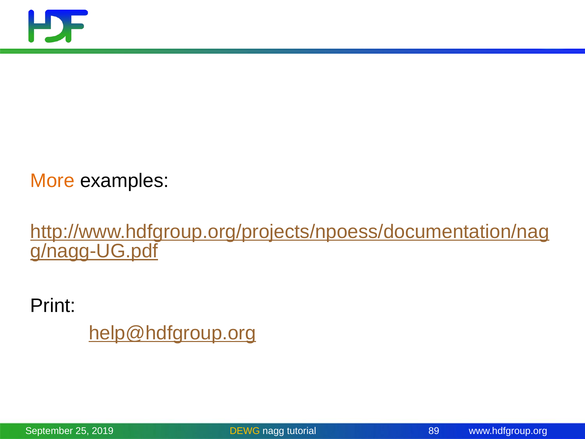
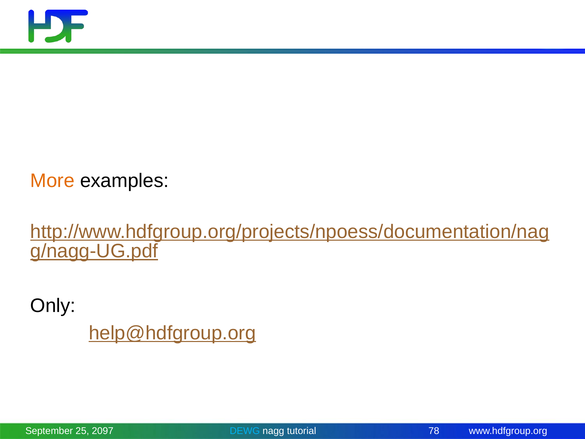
Print: Print -> Only
2019: 2019 -> 2097
DEWG colour: yellow -> light blue
89: 89 -> 78
